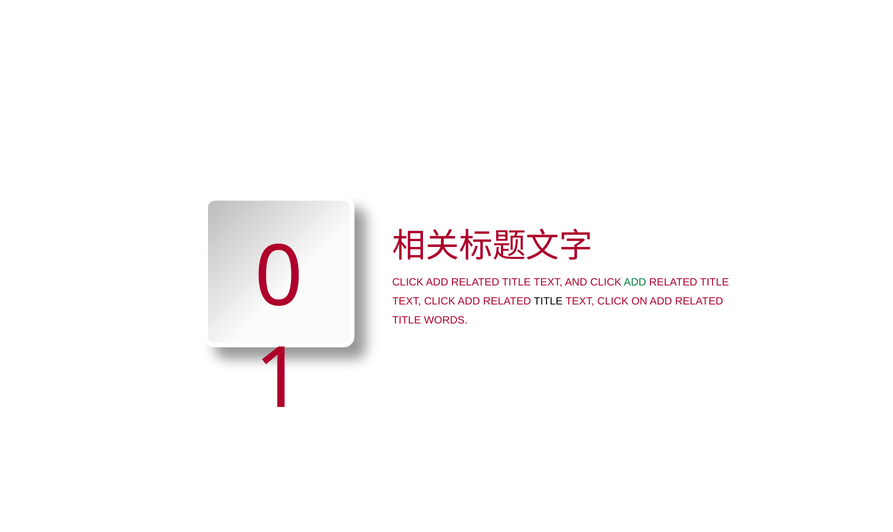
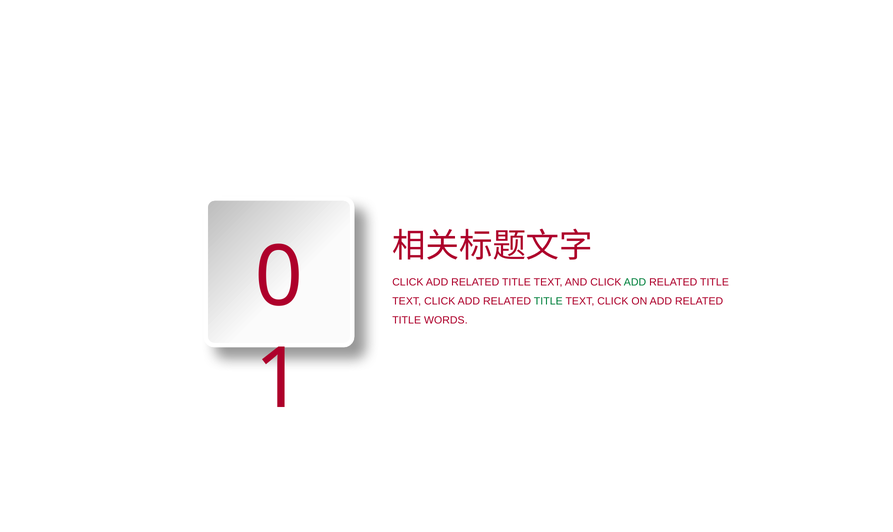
TITLE at (548, 301) colour: black -> green
